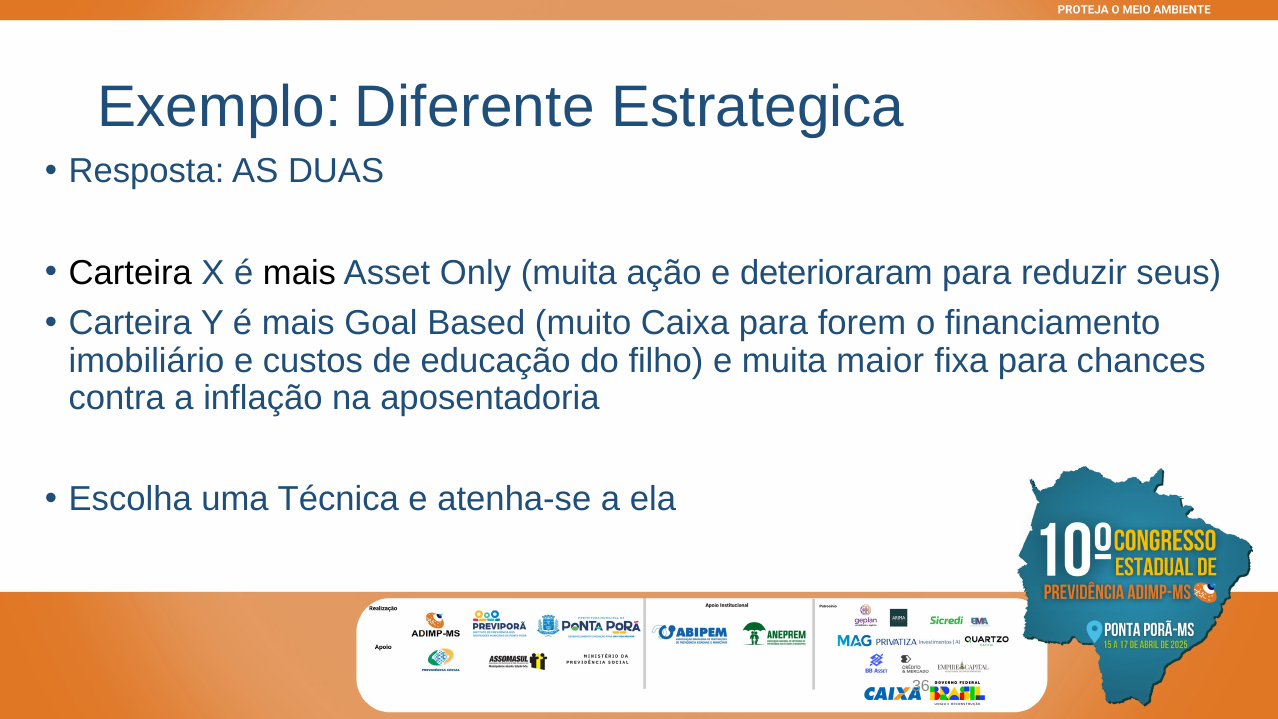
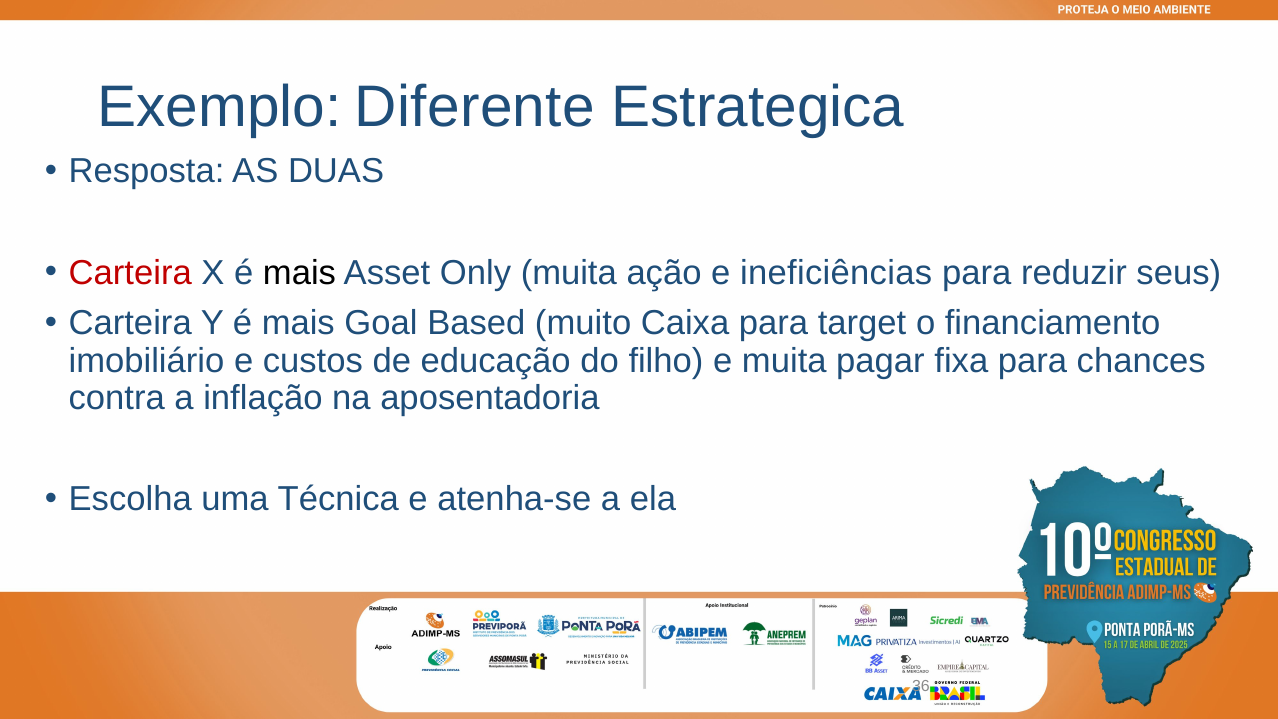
Carteira at (130, 273) colour: black -> red
deterioraram: deterioraram -> ineficiências
forem: forem -> target
maior: maior -> pagar
